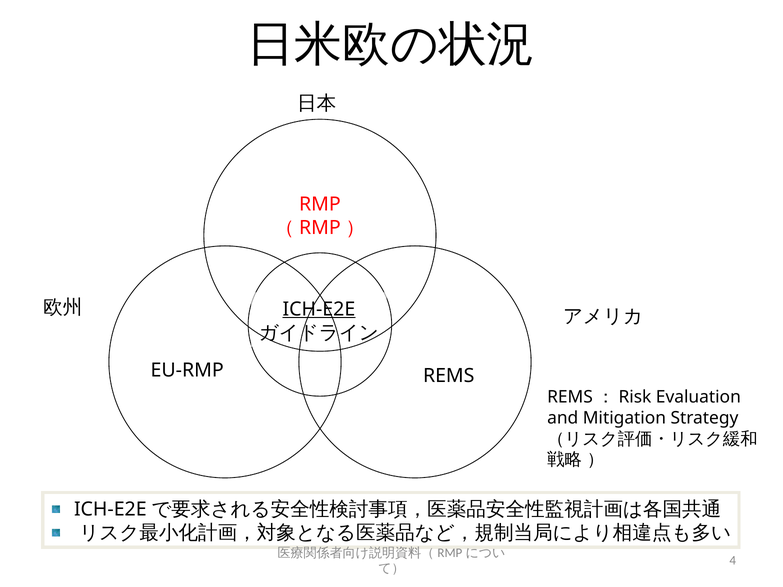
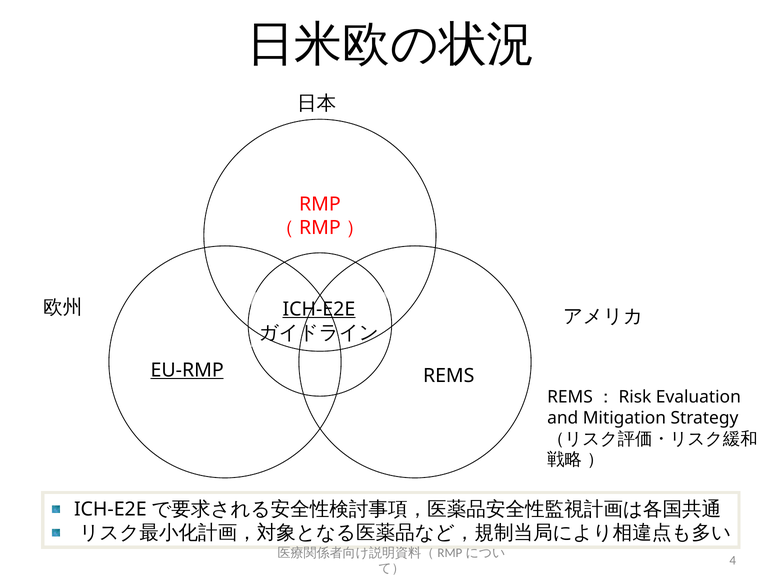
EU-RMP underline: none -> present
